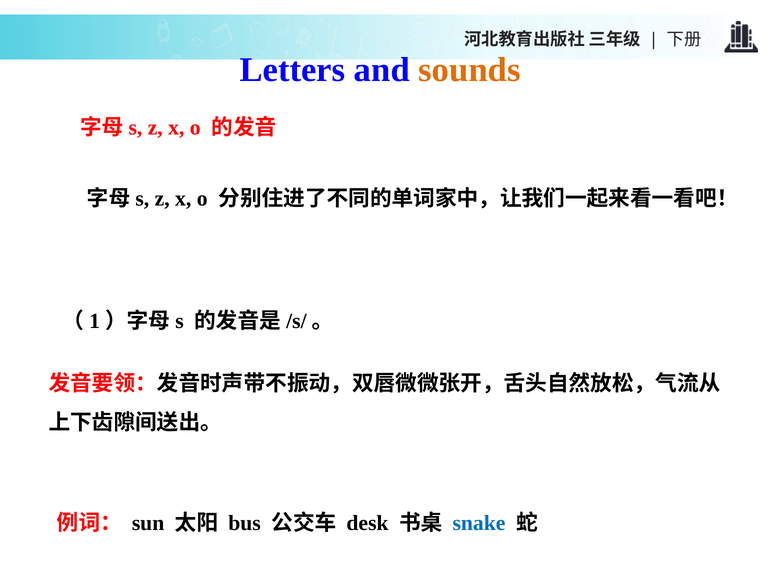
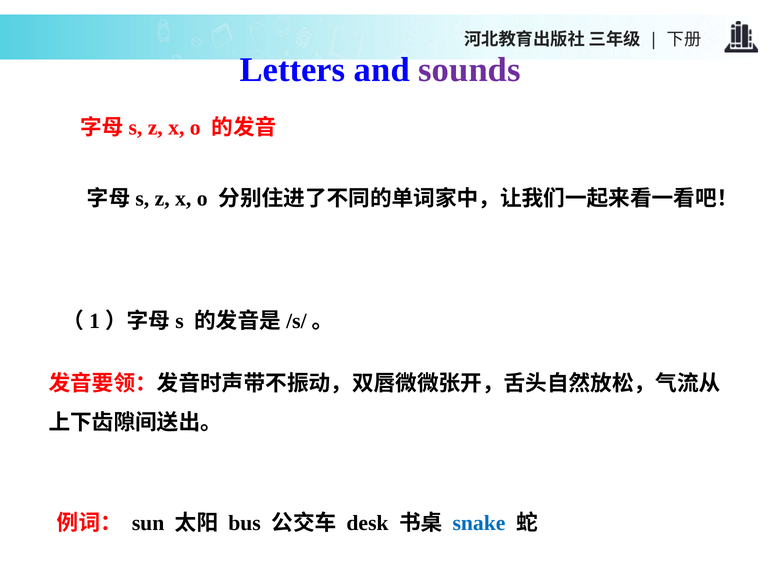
sounds colour: orange -> purple
